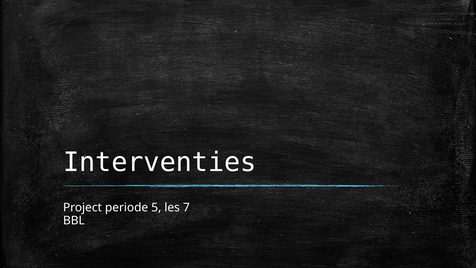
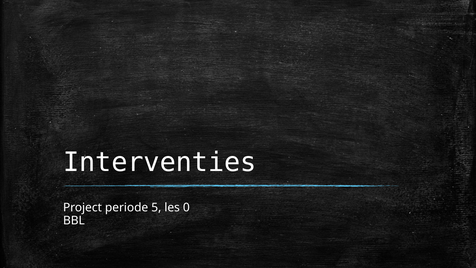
7: 7 -> 0
